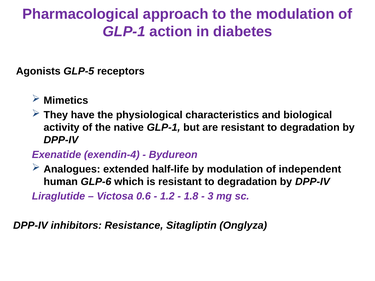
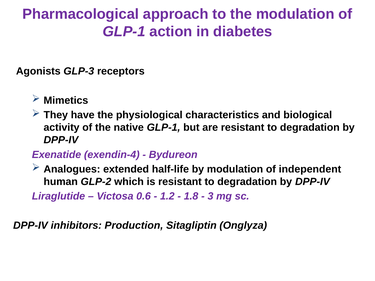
GLP-5: GLP-5 -> GLP-3
GLP-6: GLP-6 -> GLP-2
Resistance: Resistance -> Production
